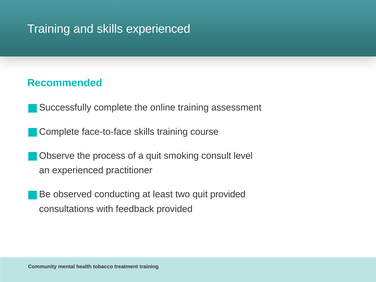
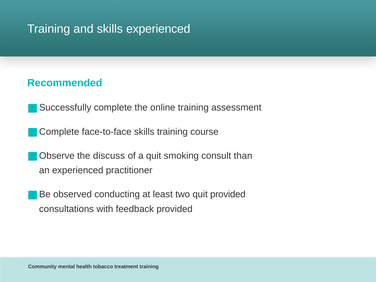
process: process -> discuss
level: level -> than
